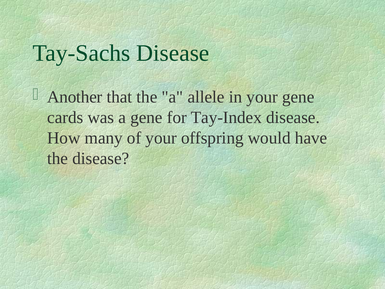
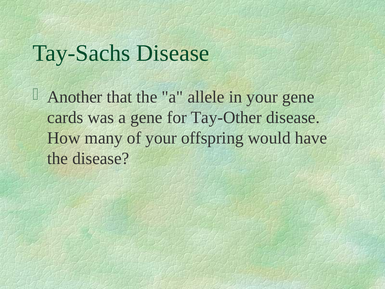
Tay-Index: Tay-Index -> Tay-Other
